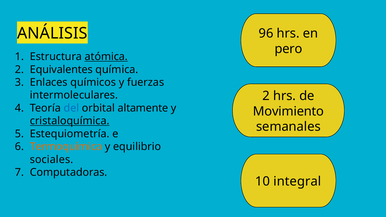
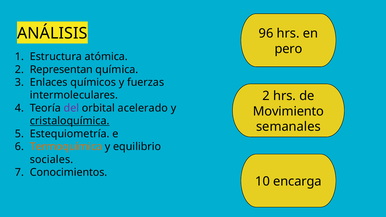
atómica underline: present -> none
Equivalentes: Equivalentes -> Representan
del colour: blue -> purple
altamente: altamente -> acelerado
Computadoras: Computadoras -> Conocimientos
integral: integral -> encarga
